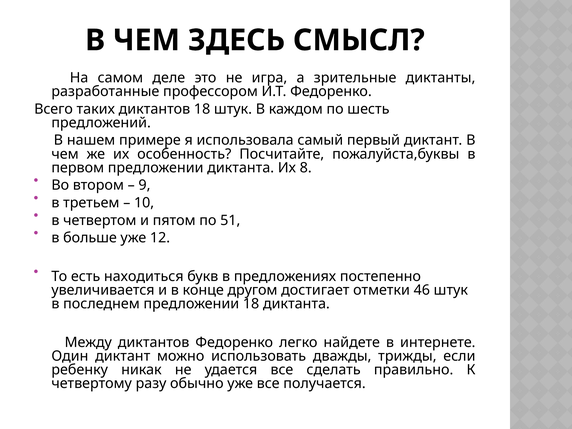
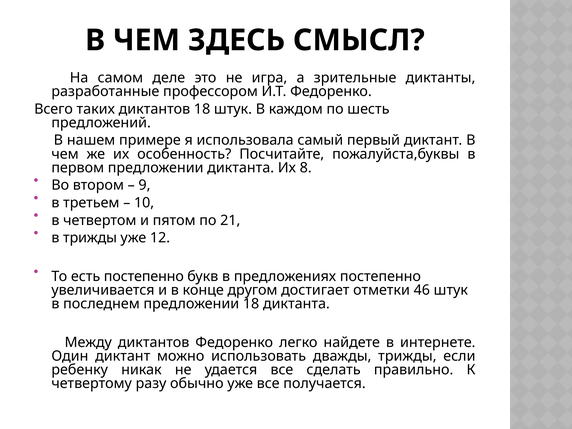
51: 51 -> 21
в больше: больше -> трижды
есть находиться: находиться -> постепенно
